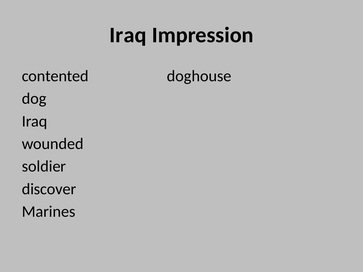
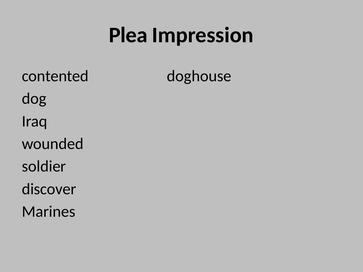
Iraq at (128, 35): Iraq -> Plea
